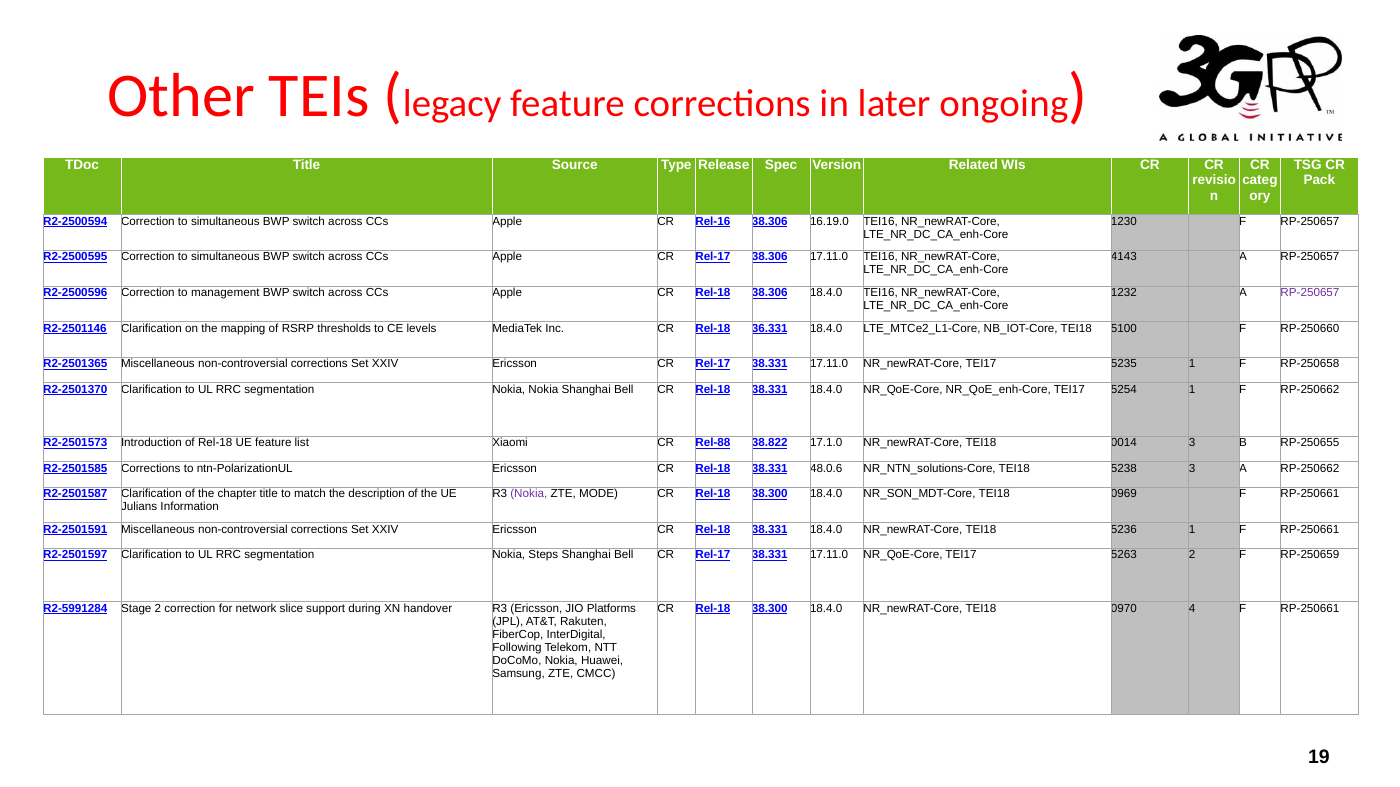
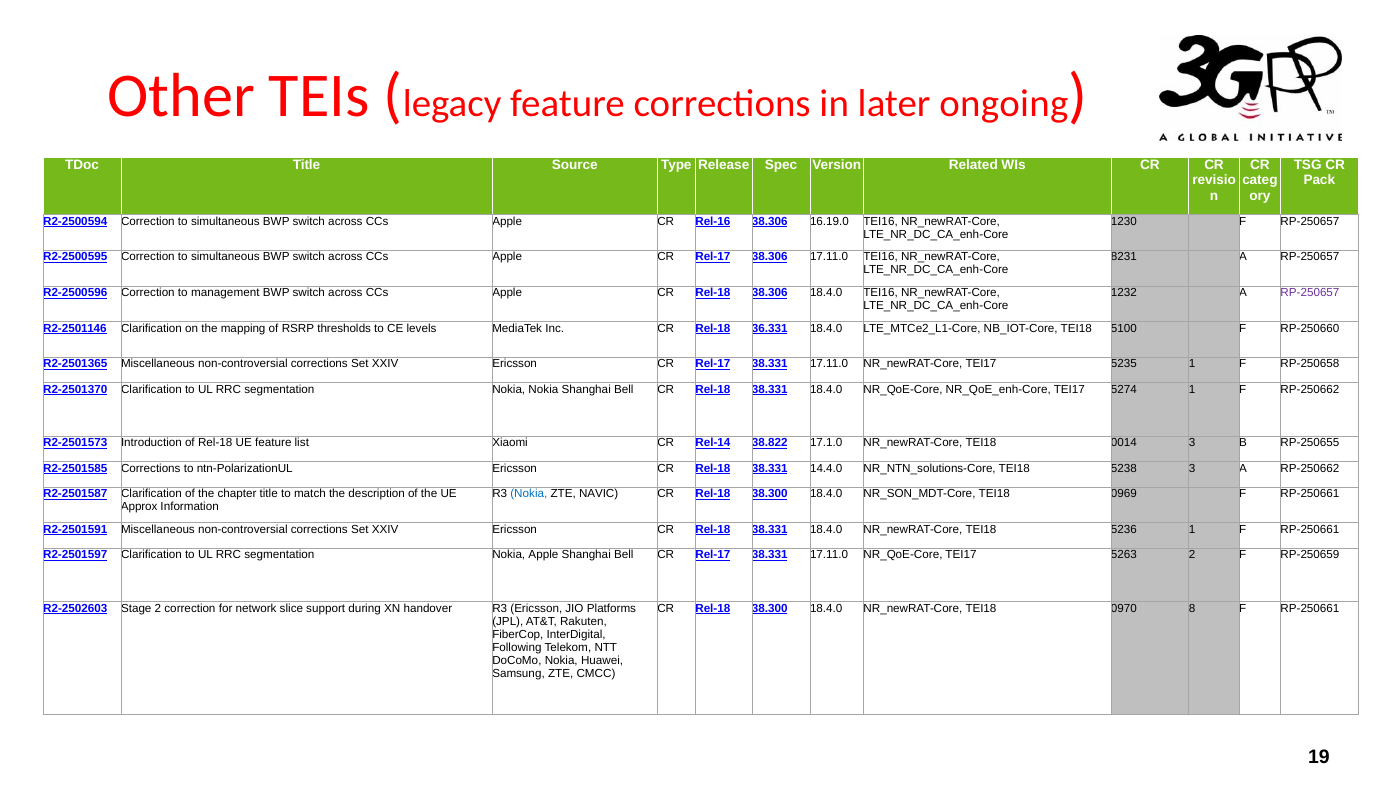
4143: 4143 -> 8231
5254: 5254 -> 5274
Rel-88: Rel-88 -> Rel-14
48.0.6: 48.0.6 -> 14.4.0
Nokia at (529, 494) colour: purple -> blue
MODE: MODE -> NAVIC
Julians: Julians -> Approx
Nokia Steps: Steps -> Apple
R2-5991284: R2-5991284 -> R2-2502603
4: 4 -> 8
